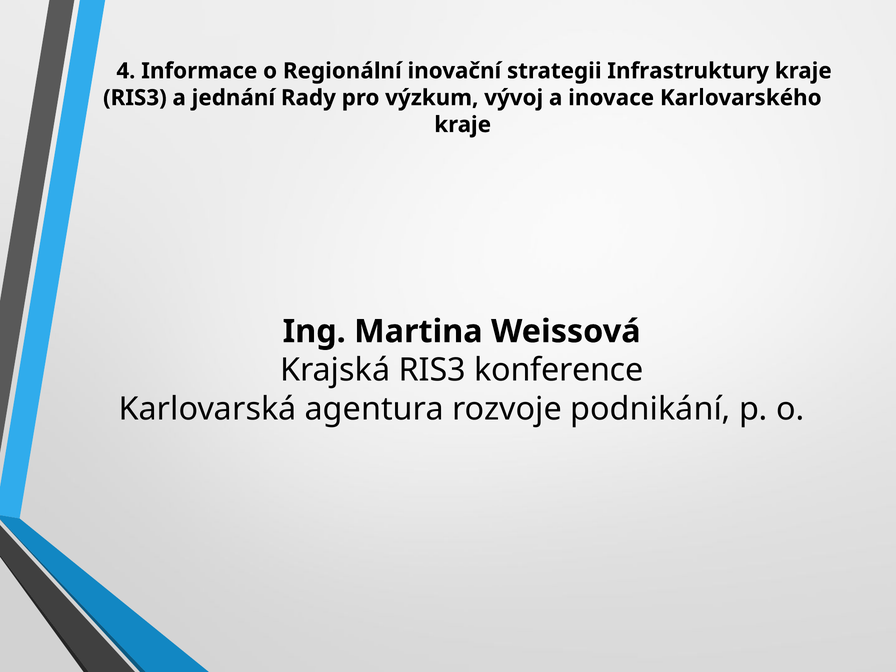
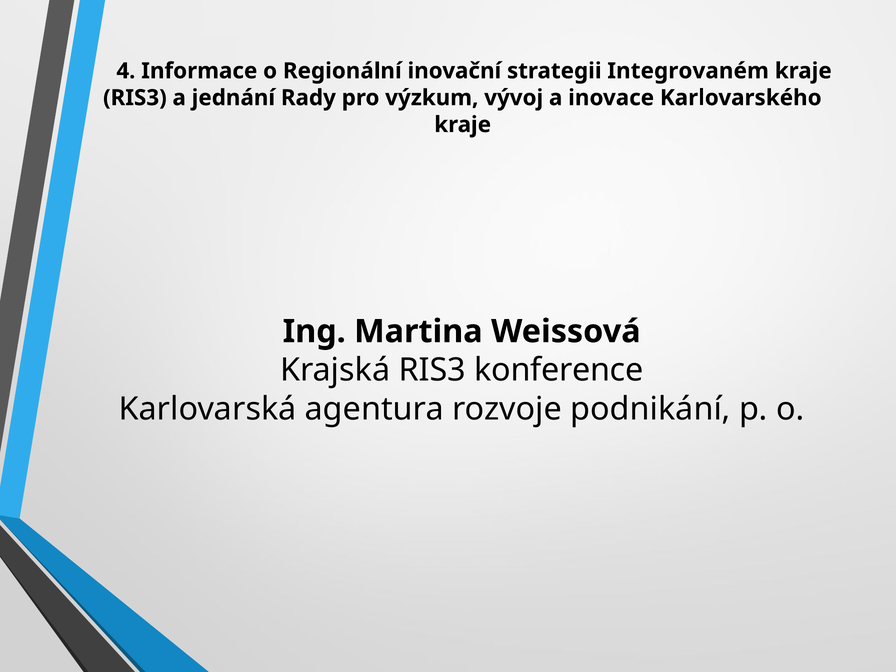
Infrastruktury: Infrastruktury -> Integrovaném
